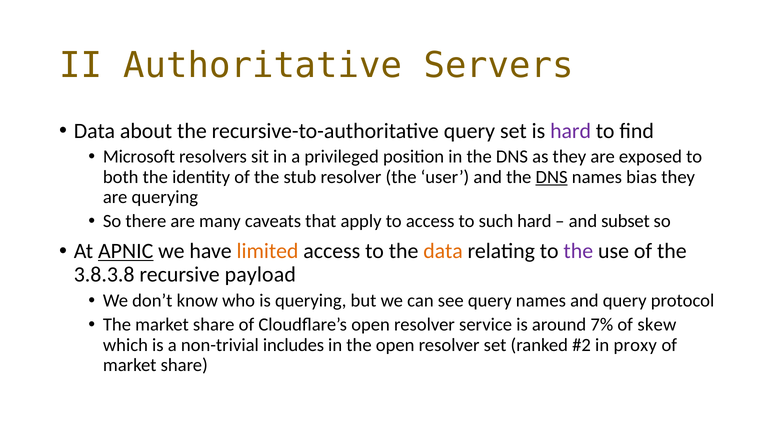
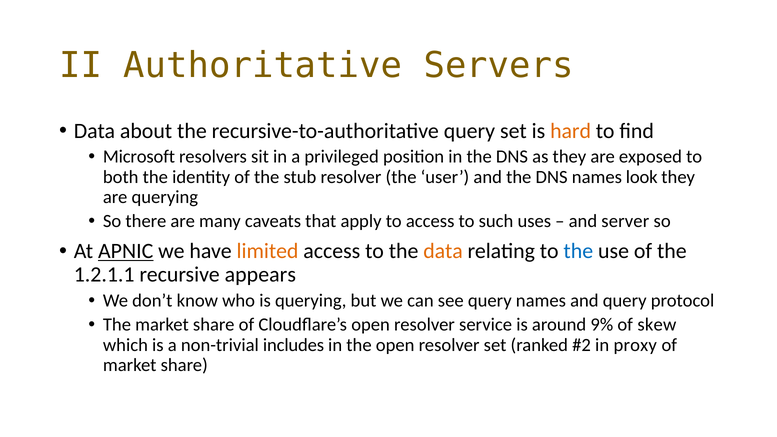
hard at (571, 131) colour: purple -> orange
DNS at (552, 177) underline: present -> none
bias: bias -> look
such hard: hard -> uses
subset: subset -> server
the at (578, 251) colour: purple -> blue
3.8.3.8: 3.8.3.8 -> 1.2.1.1
payload: payload -> appears
7%: 7% -> 9%
